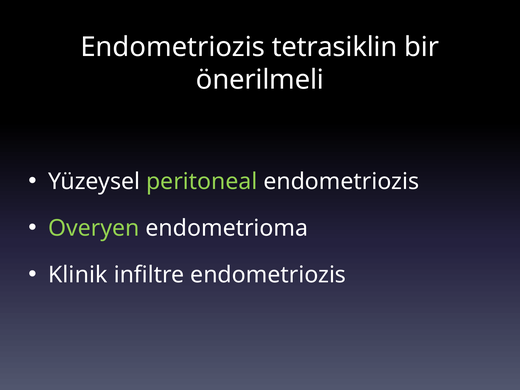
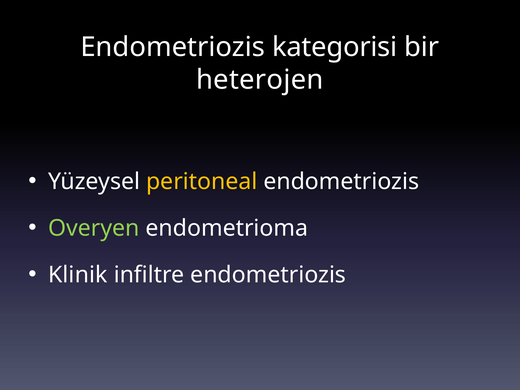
tetrasiklin: tetrasiklin -> kategorisi
önerilmeli: önerilmeli -> heterojen
peritoneal colour: light green -> yellow
